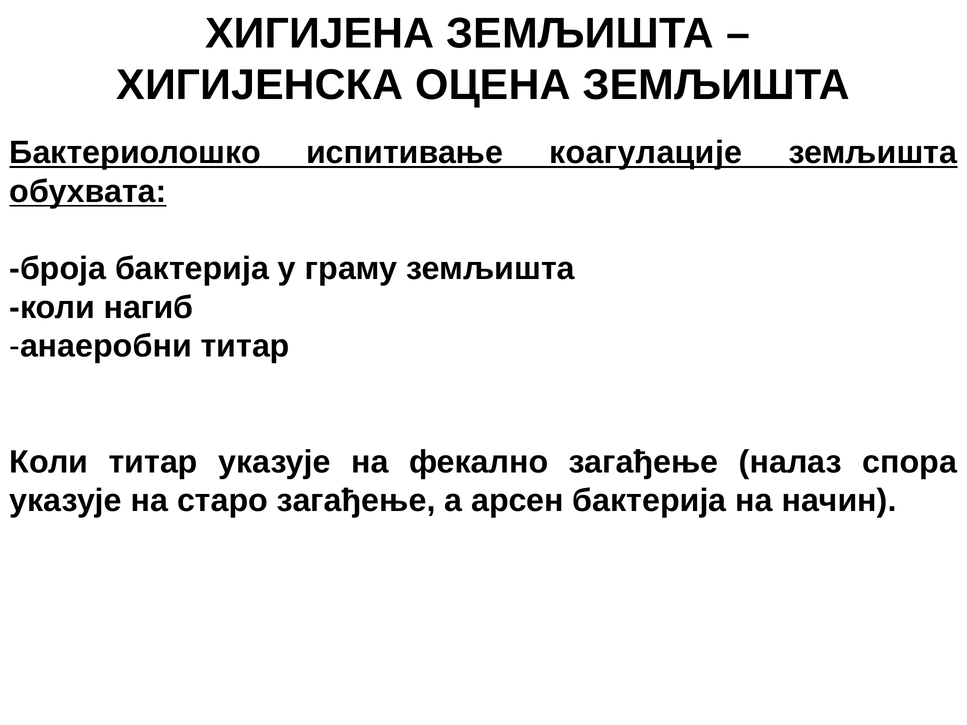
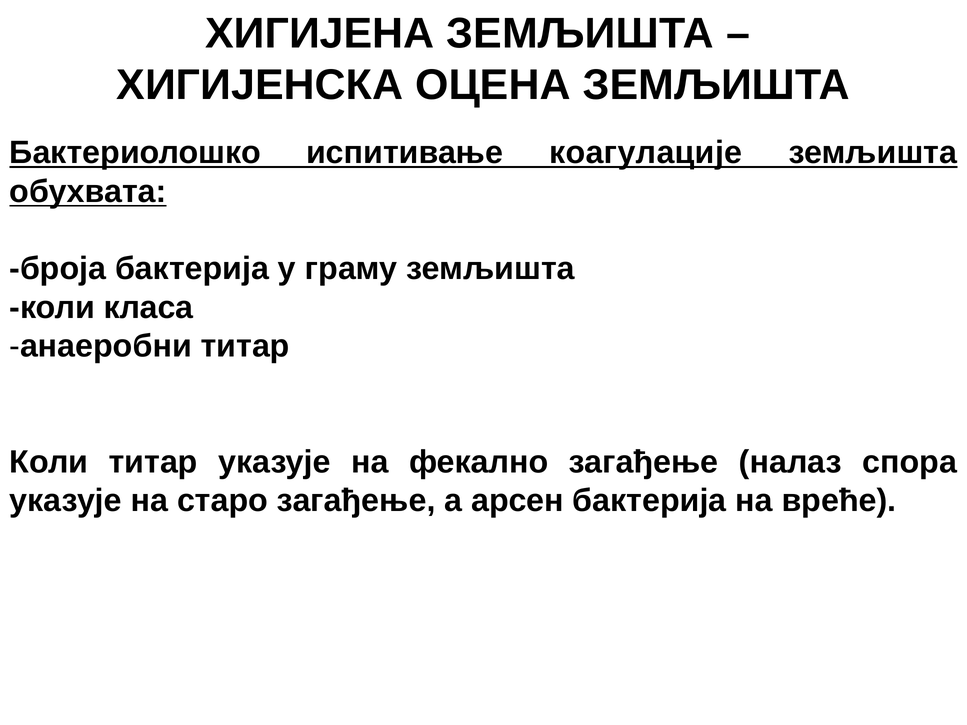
нагиб: нагиб -> класа
начин: начин -> вреће
